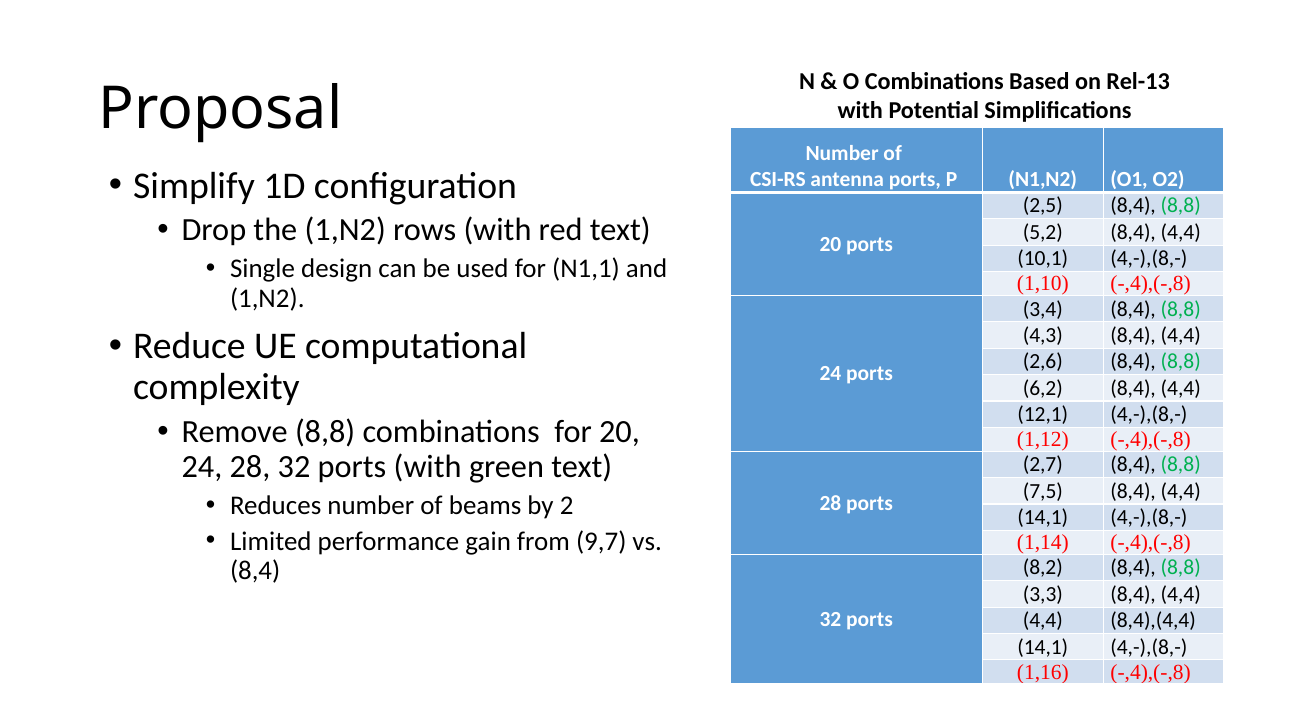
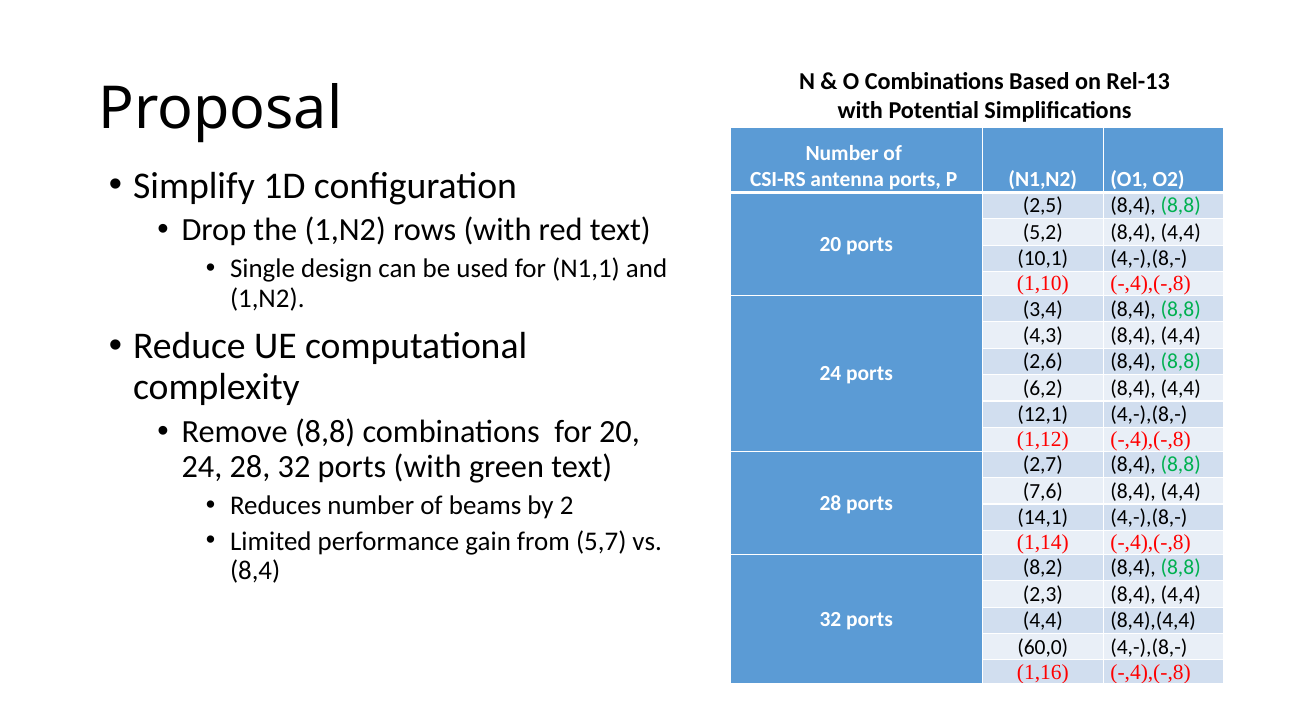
7,5: 7,5 -> 7,6
9,7: 9,7 -> 5,7
3,3: 3,3 -> 2,3
14,1 at (1043, 647): 14,1 -> 60,0
